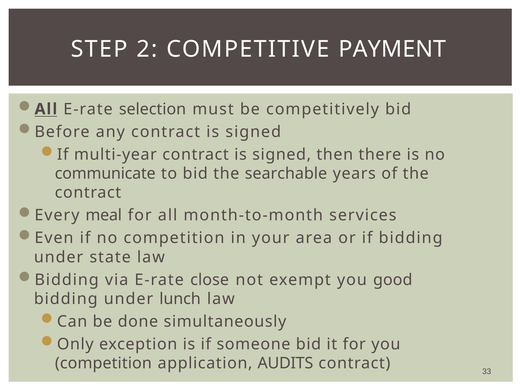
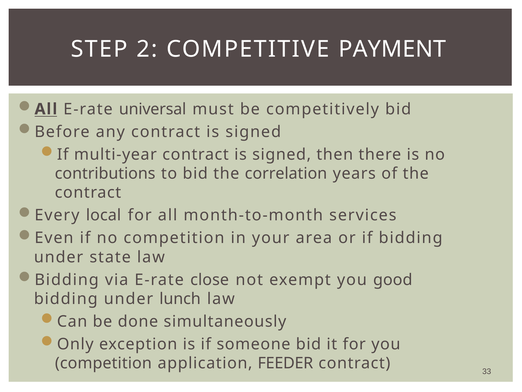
selection: selection -> universal
communicate: communicate -> contributions
searchable: searchable -> correlation
meal: meal -> local
AUDITS: AUDITS -> FEEDER
